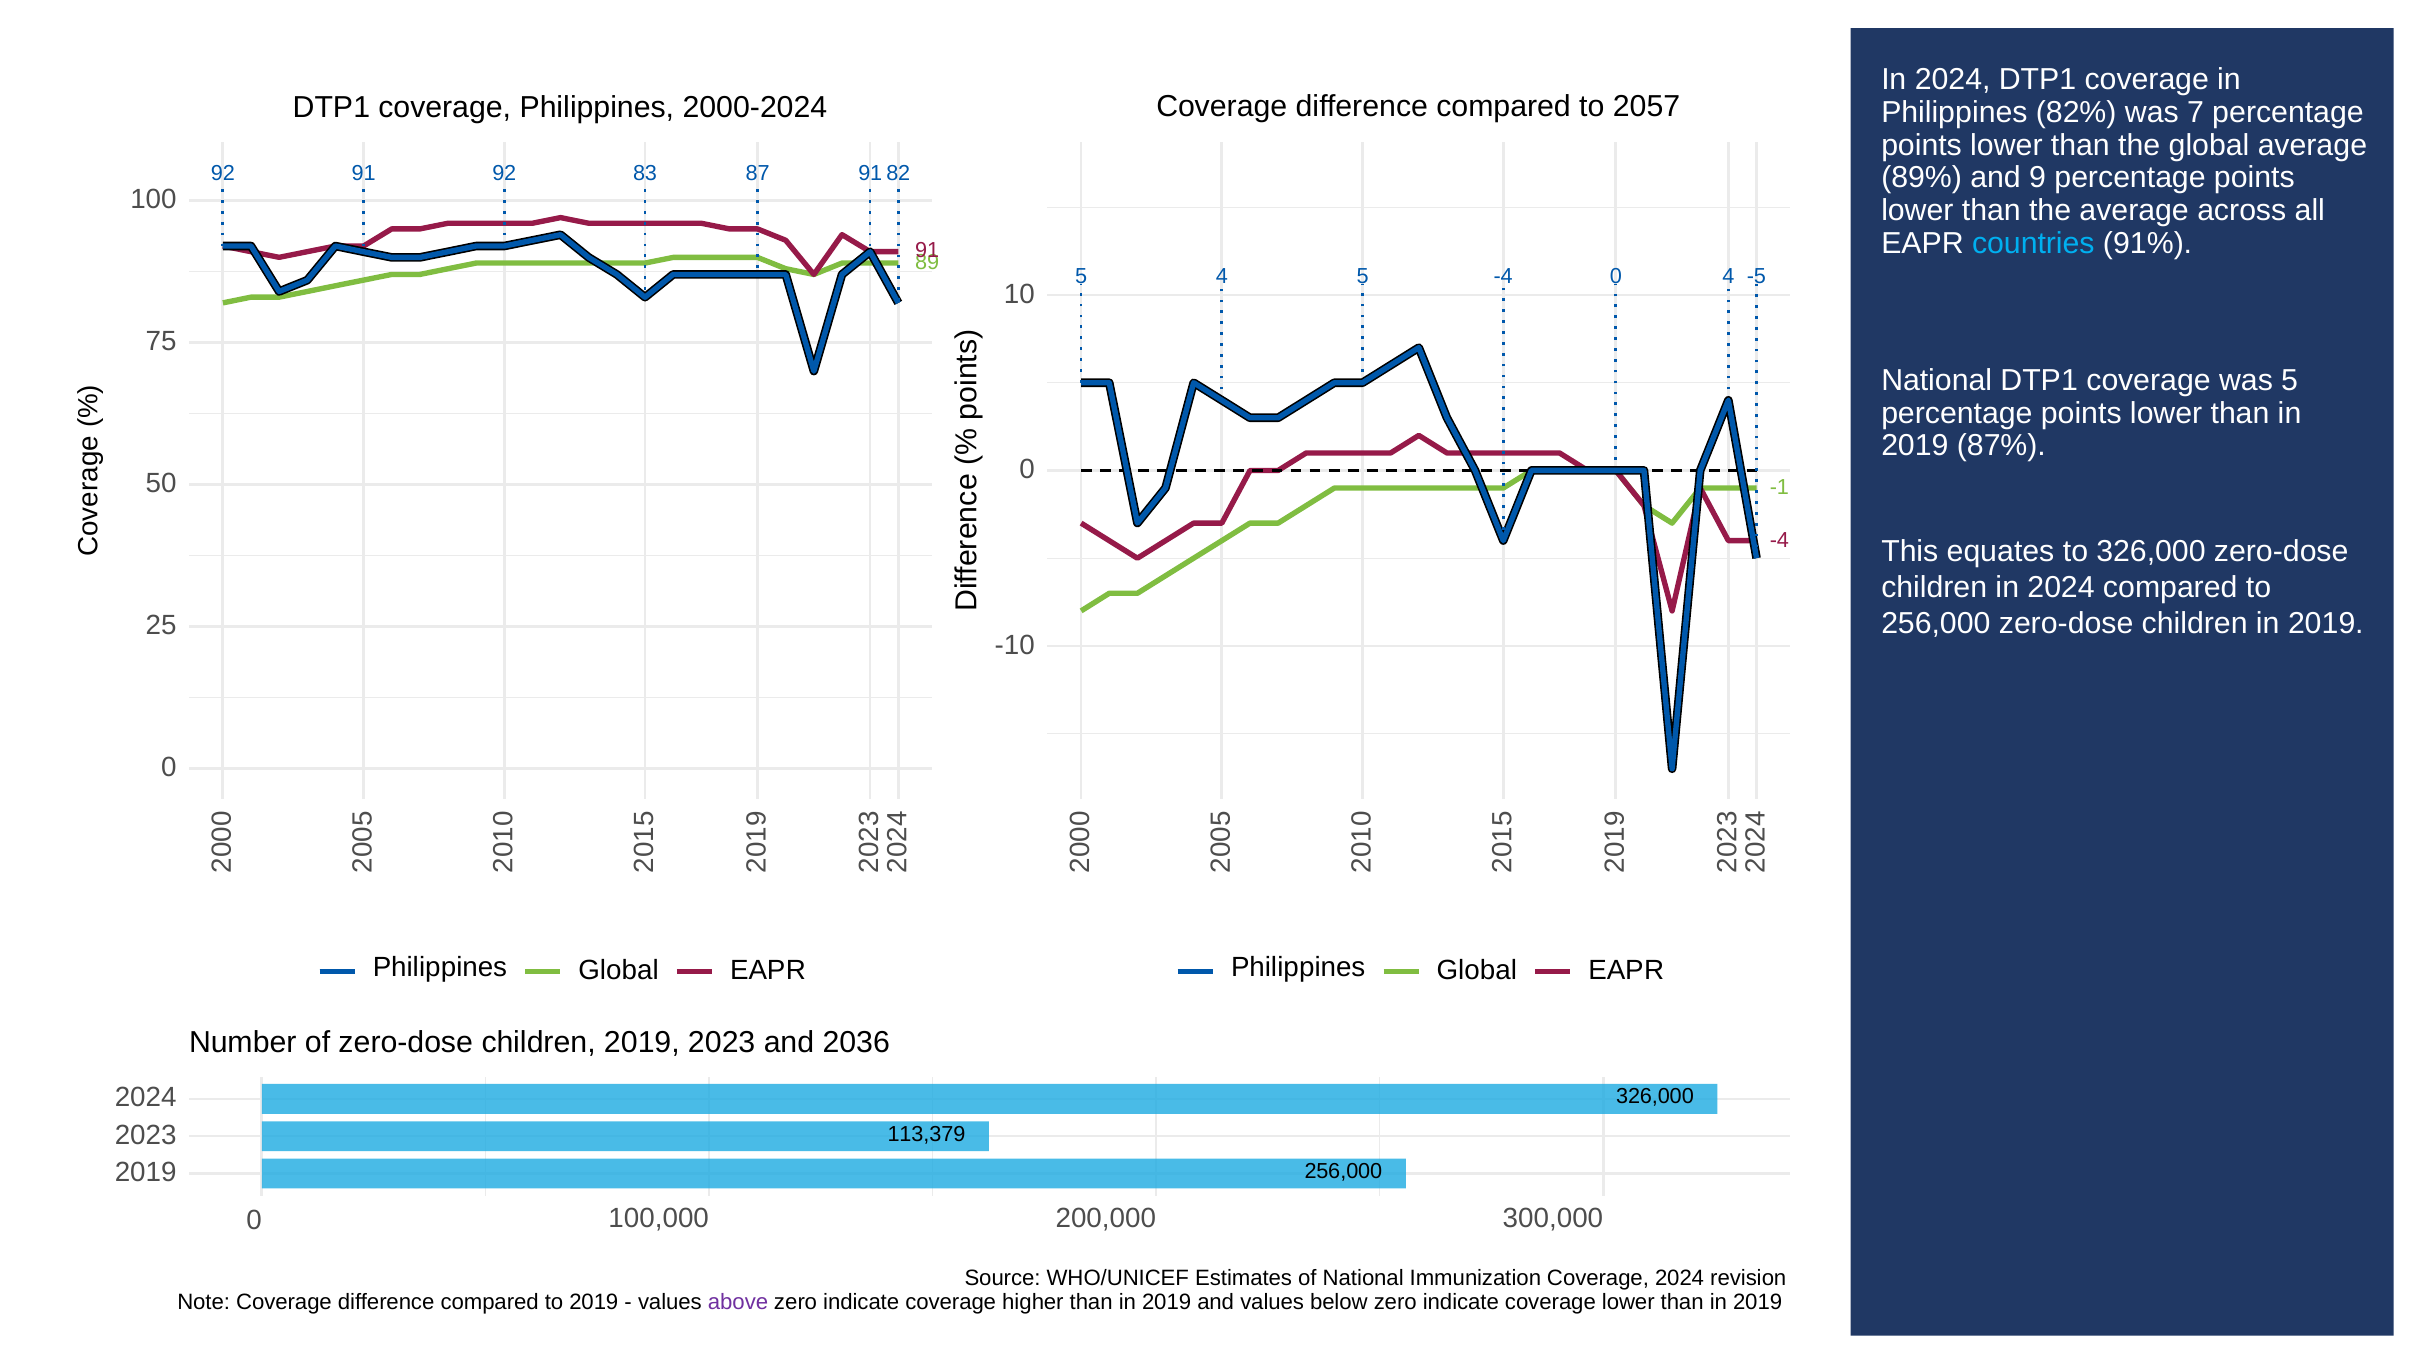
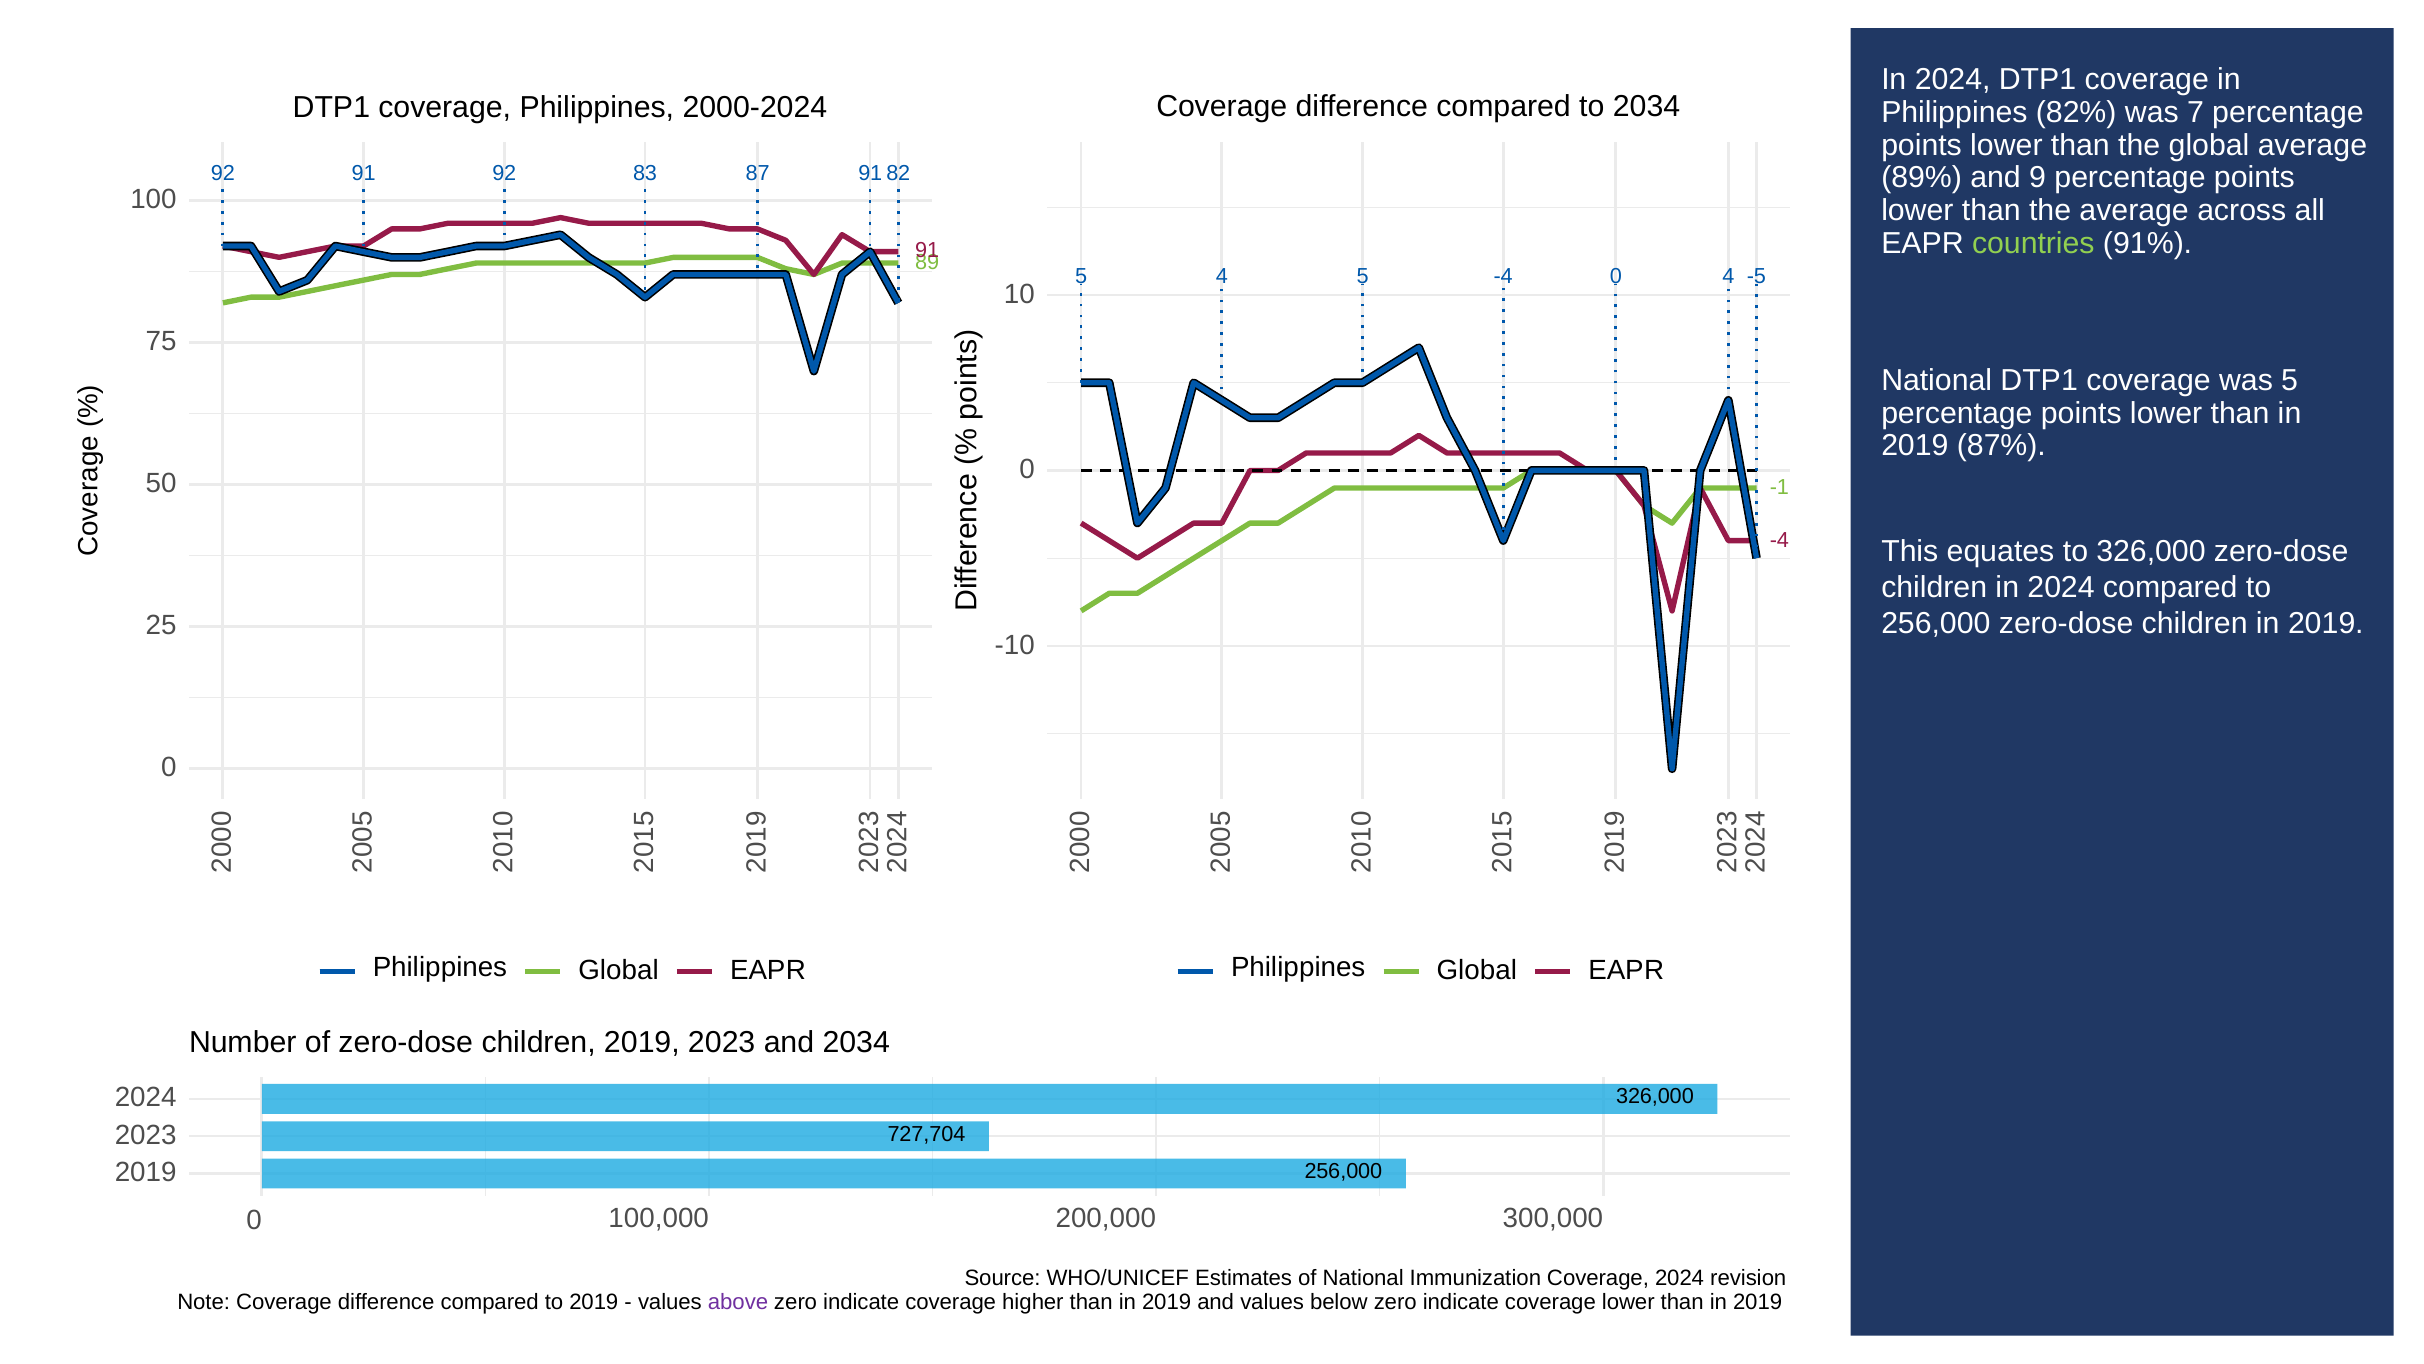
to 2057: 2057 -> 2034
countries colour: light blue -> light green
and 2036: 2036 -> 2034
113,379: 113,379 -> 727,704
